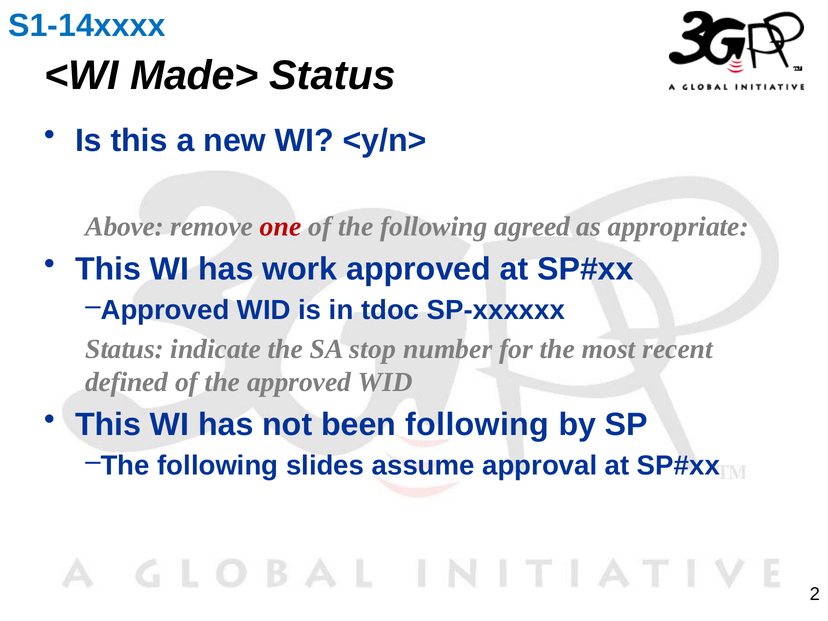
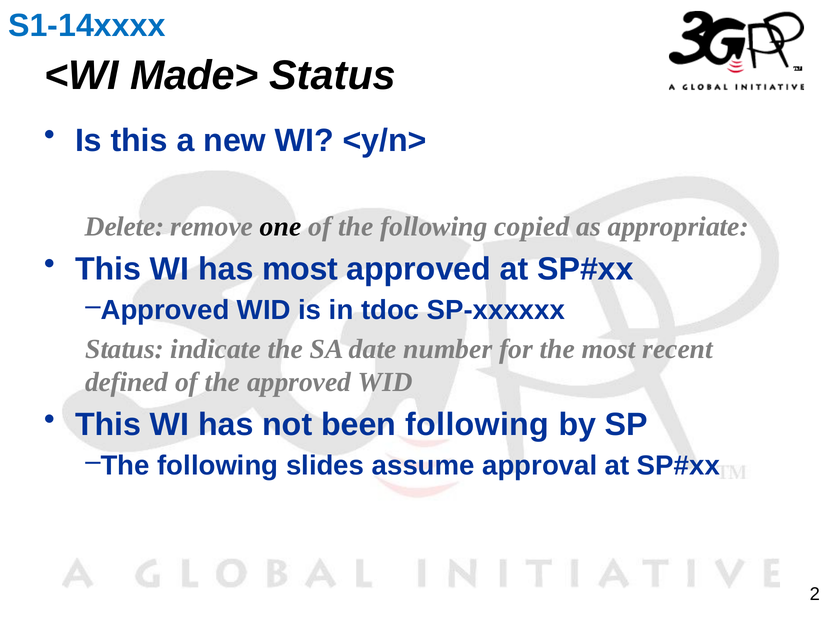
Above: Above -> Delete
one colour: red -> black
agreed: agreed -> copied
has work: work -> most
stop: stop -> date
